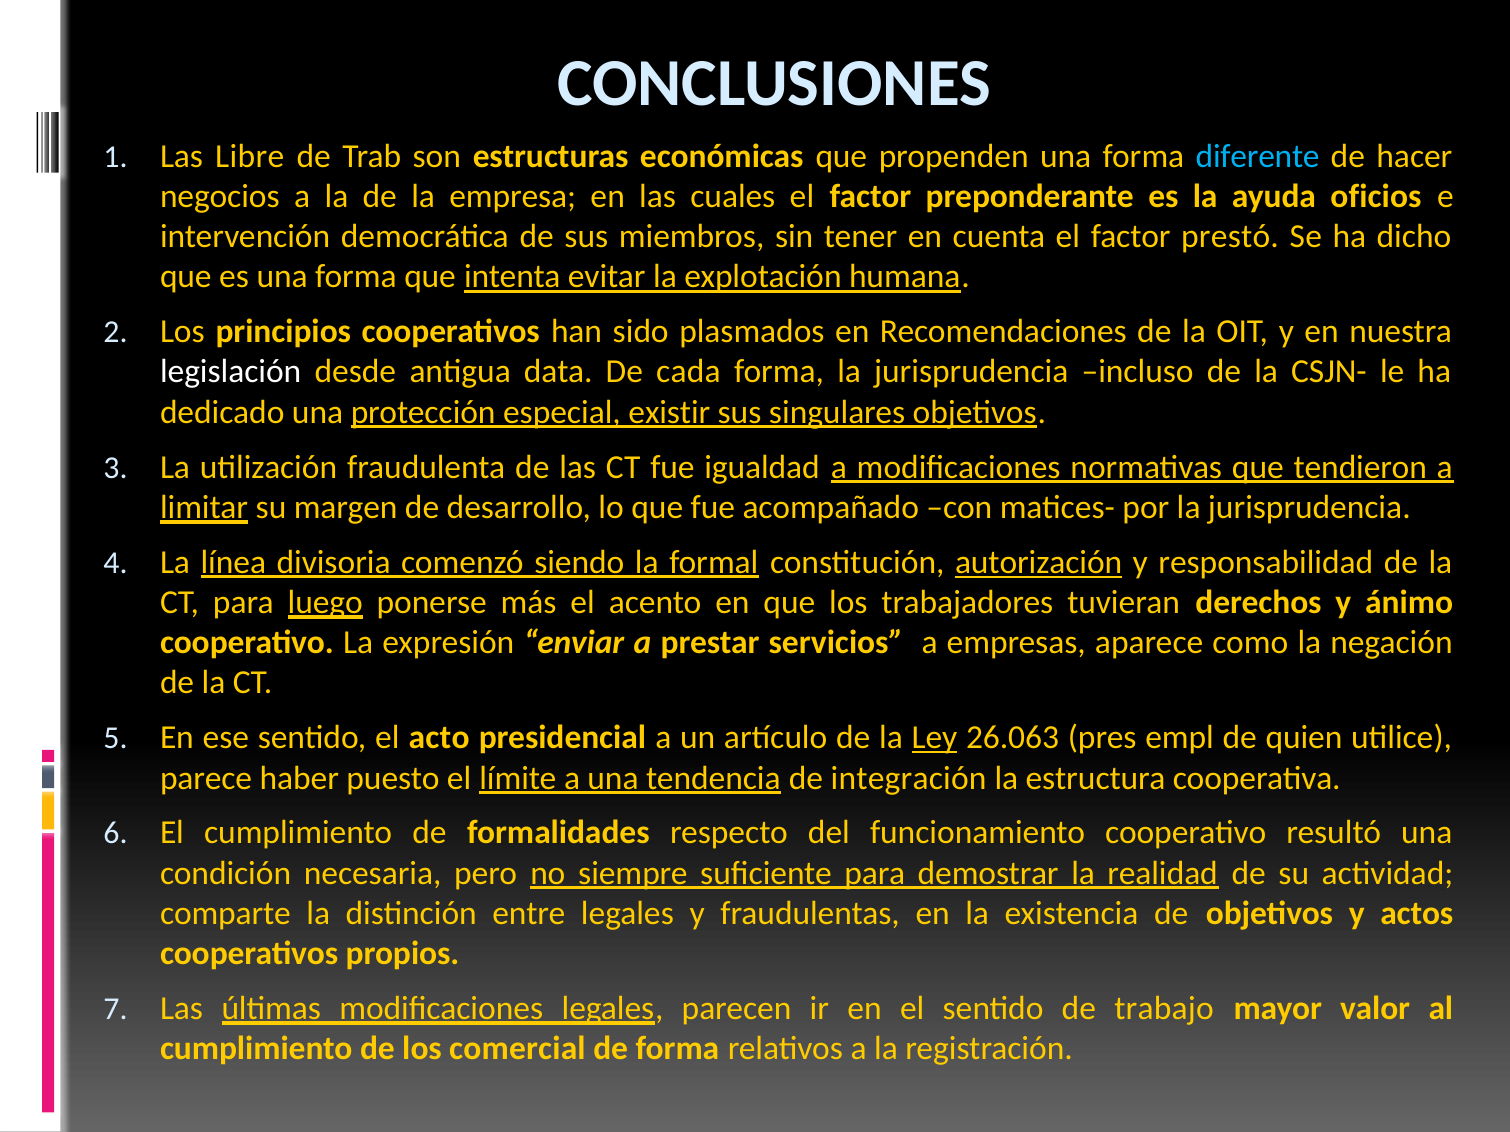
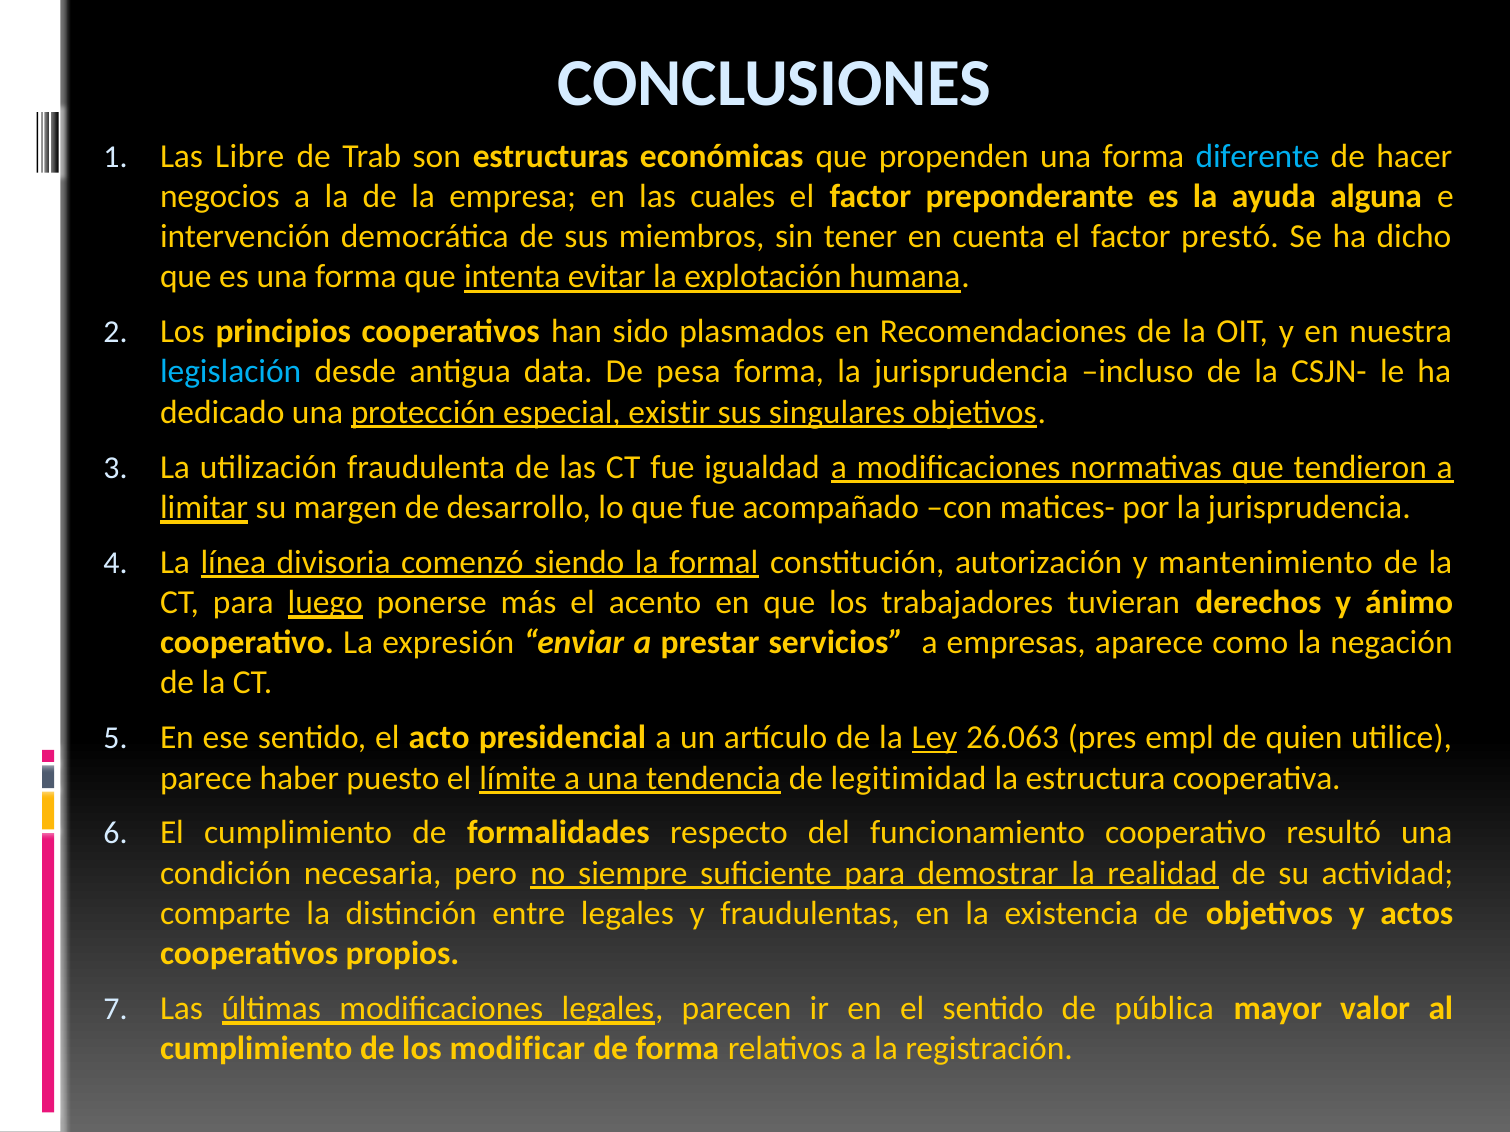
oficios: oficios -> alguna
legislación colour: white -> light blue
cada: cada -> pesa
autorización underline: present -> none
responsabilidad: responsabilidad -> mantenimiento
integración: integración -> legitimidad
trabajo: trabajo -> pública
comercial: comercial -> modificar
